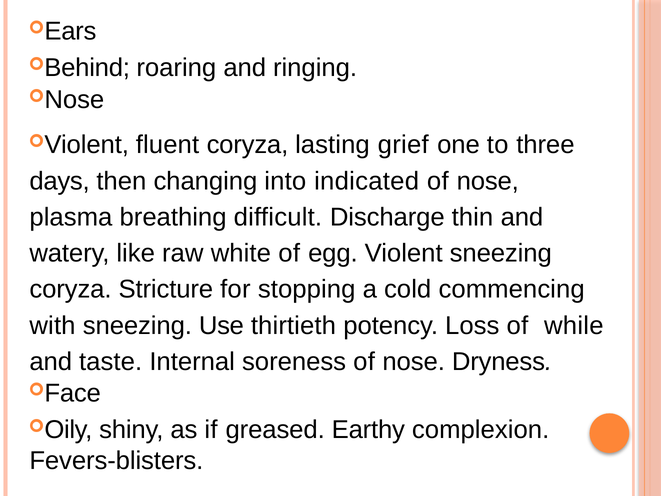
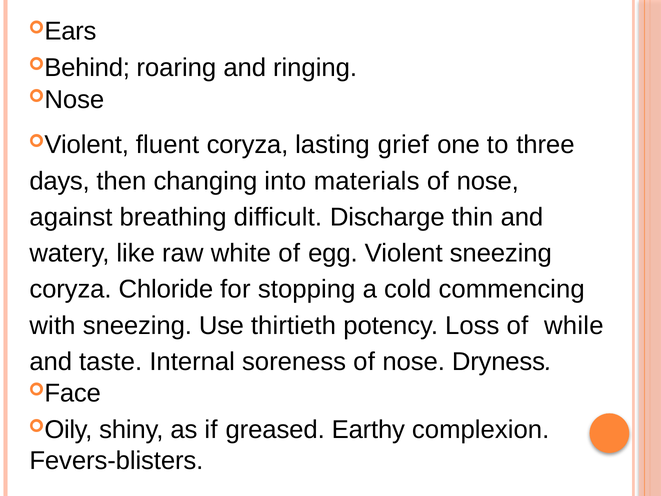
indicated: indicated -> materials
plasma: plasma -> against
Stricture: Stricture -> Chloride
